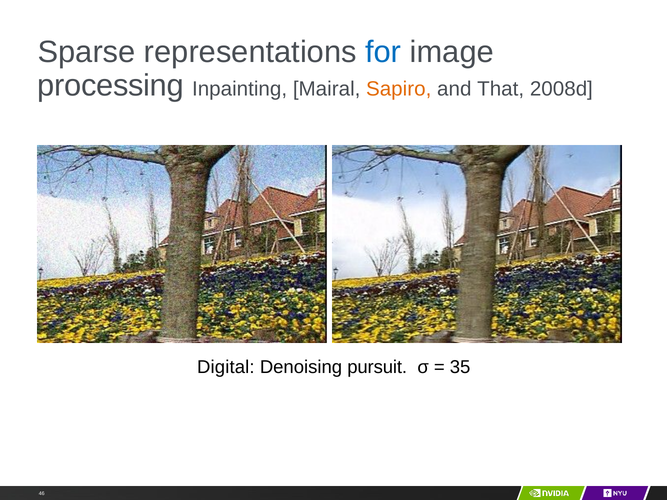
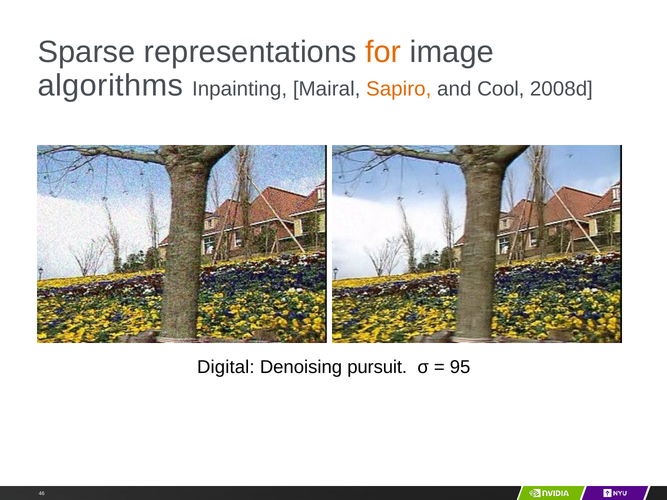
for colour: blue -> orange
processing: processing -> algorithms
That: That -> Cool
35: 35 -> 95
